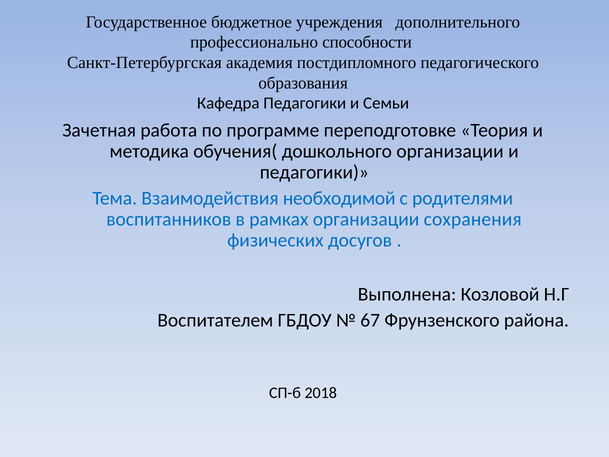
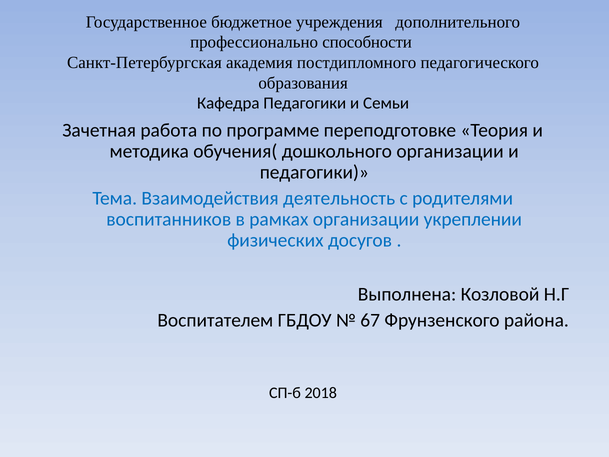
необходимой: необходимой -> деятельность
сохранения: сохранения -> укреплении
